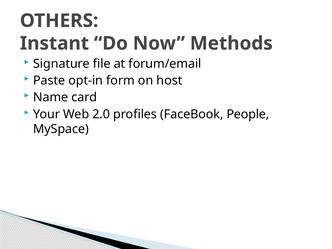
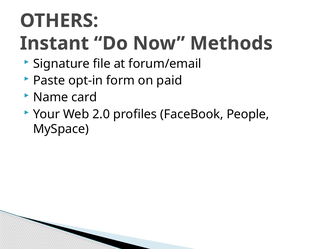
host: host -> paid
